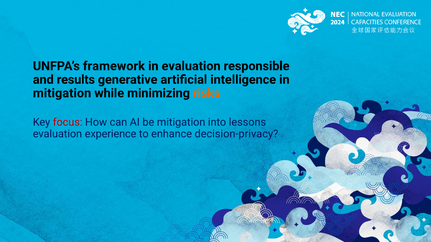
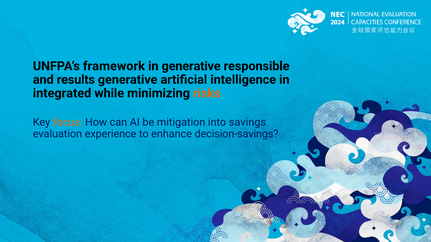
in evaluation: evaluation -> generative
mitigation at (62, 93): mitigation -> integrated
focus colour: red -> orange
lessons: lessons -> savings
decision-privacy: decision-privacy -> decision-savings
